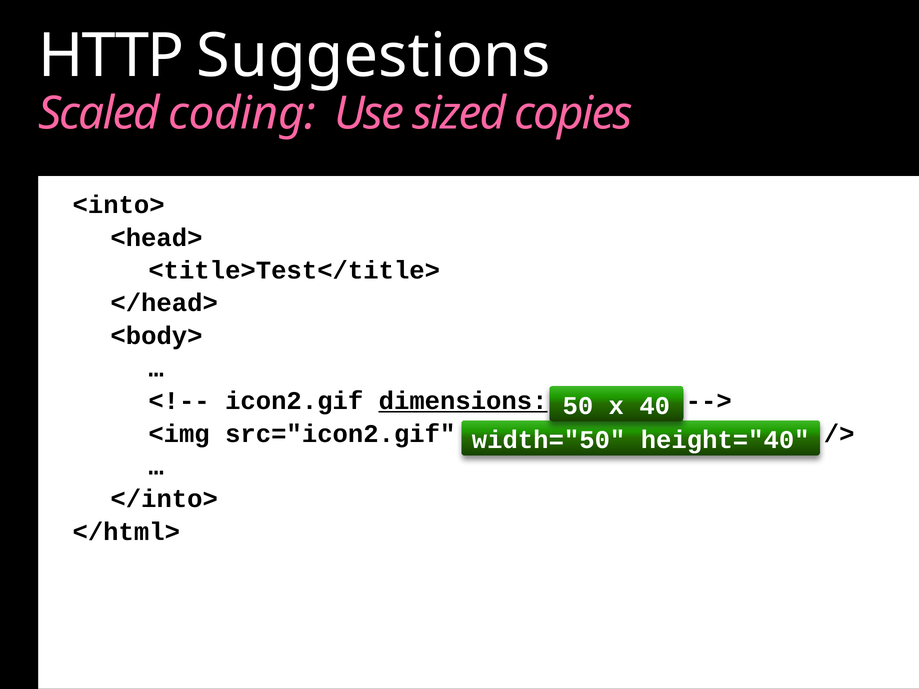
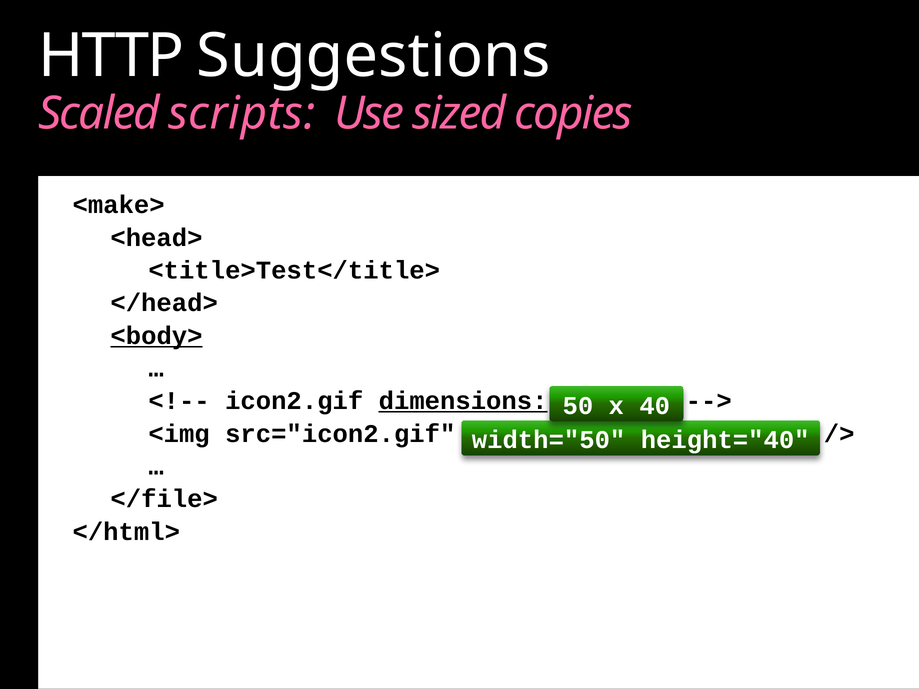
coding: coding -> scripts
<into>: <into> -> <make>
<body> underline: none -> present
</into>: </into> -> </file>
